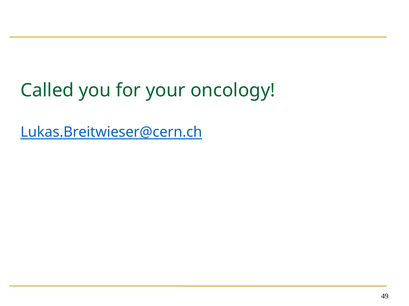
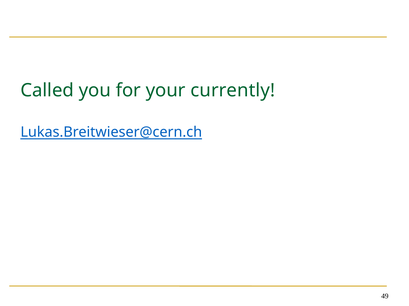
oncology: oncology -> currently
